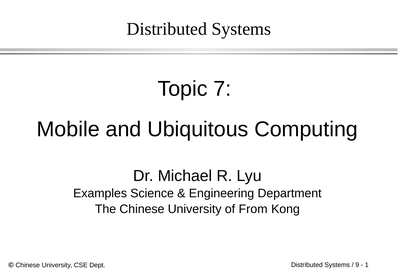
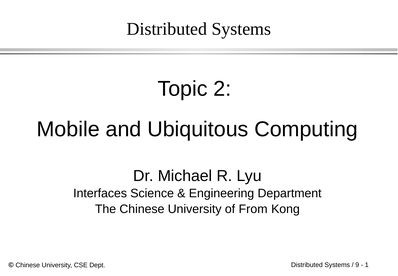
7: 7 -> 2
Examples: Examples -> Interfaces
